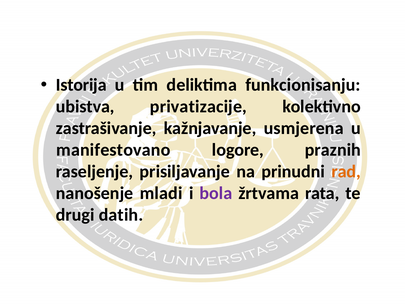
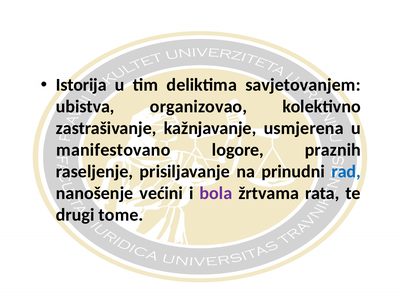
funkcionisanju: funkcionisanju -> savjetovanjem
privatizacije: privatizacije -> organizovao
rad colour: orange -> blue
mladi: mladi -> većini
datih: datih -> tome
